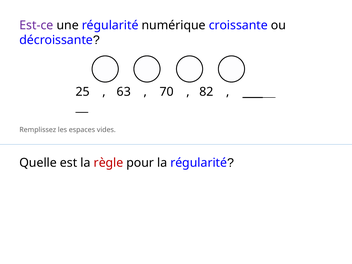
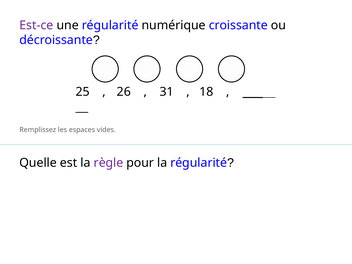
63: 63 -> 26
70: 70 -> 31
82: 82 -> 18
règle colour: red -> purple
